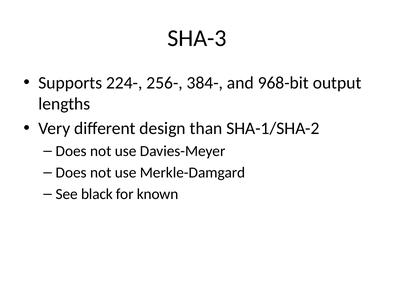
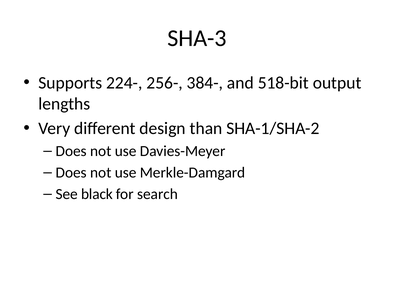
968-bit: 968-bit -> 518-bit
known: known -> search
